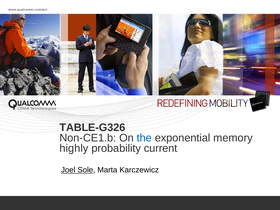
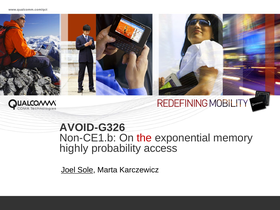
TABLE-G326: TABLE-G326 -> AVOID-G326
the colour: blue -> red
current: current -> access
